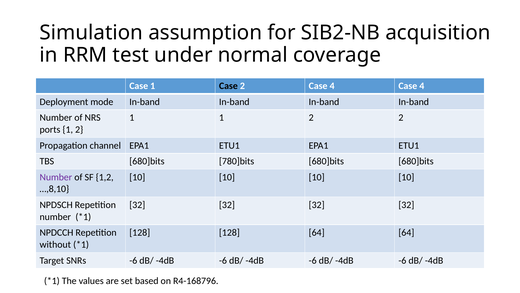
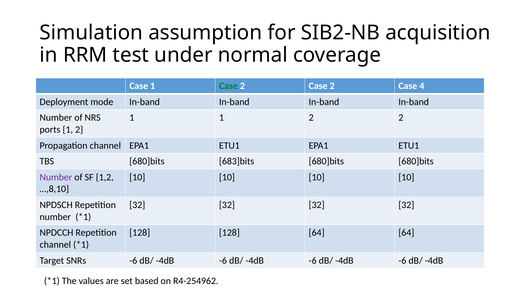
Case at (228, 86) colour: black -> green
2 Case 4: 4 -> 2
780]bits: 780]bits -> 683]bits
without at (55, 244): without -> channel
R4-168796: R4-168796 -> R4-254962
